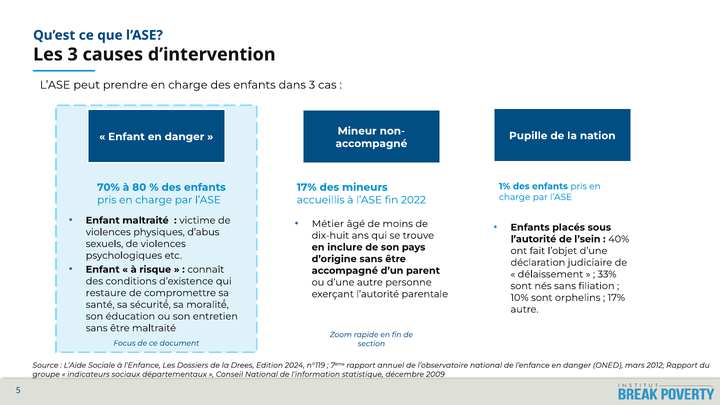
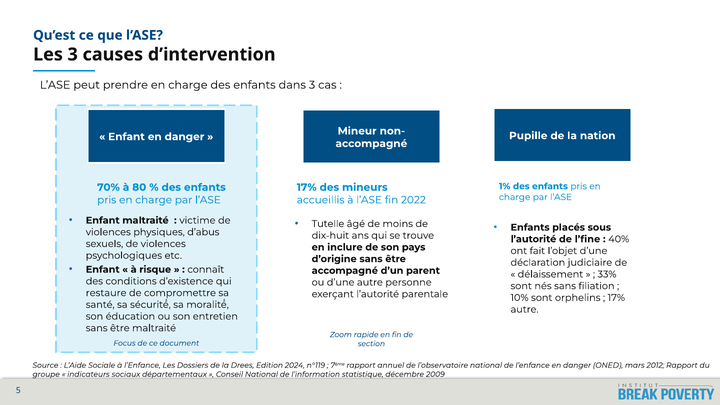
Métier: Métier -> Tutelle
l’sein: l’sein -> l’fine
